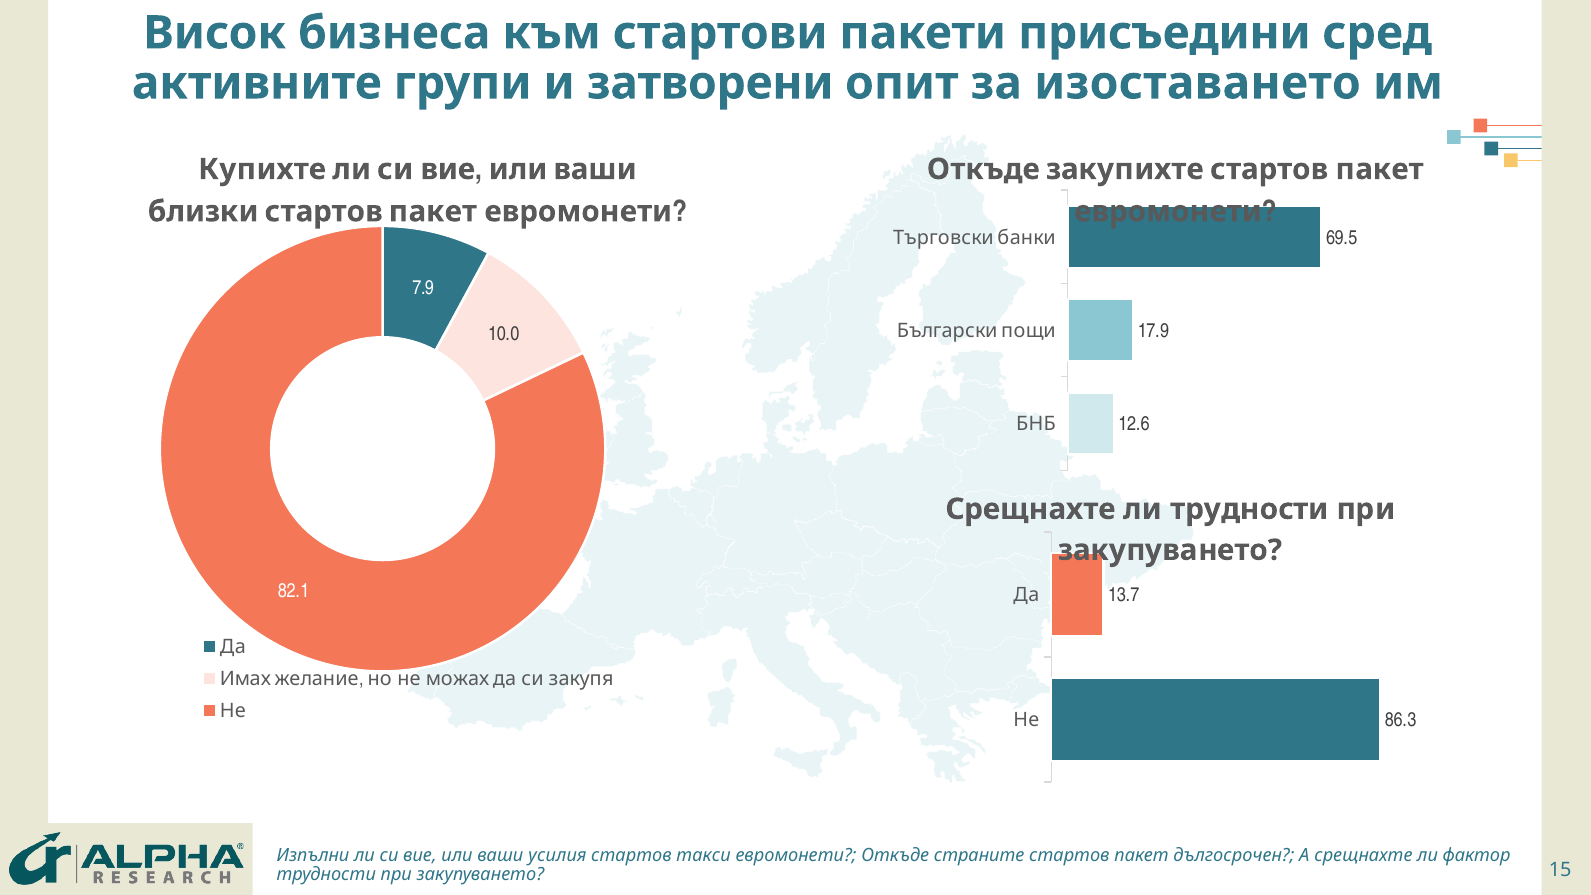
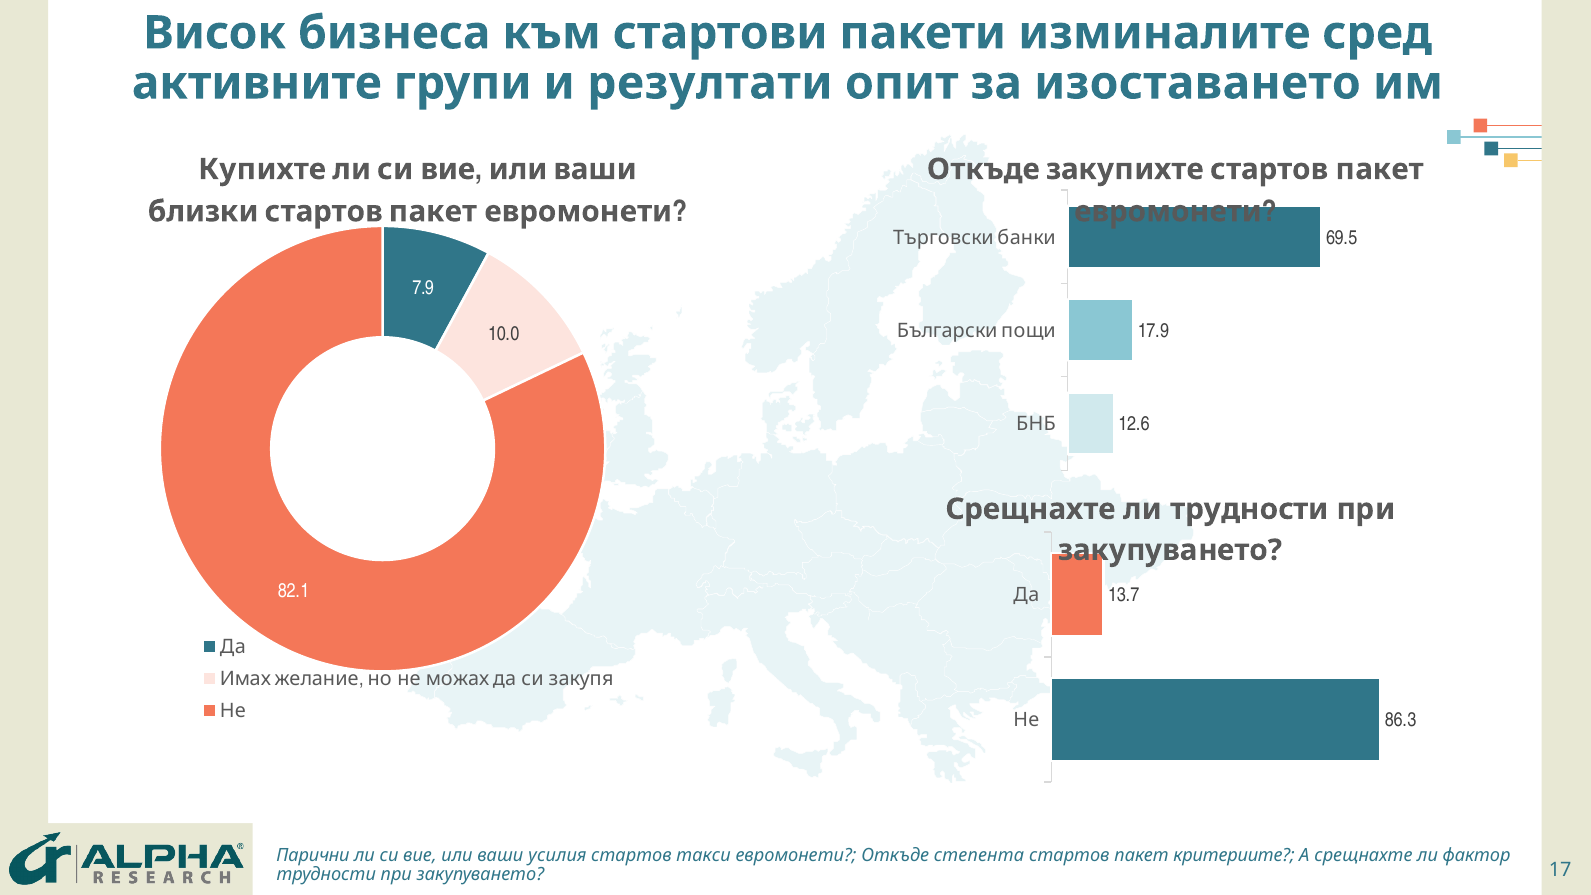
присъедини: присъедини -> изминалите
затворени: затворени -> резултати
Изпълни: Изпълни -> Парични
страните: страните -> степента
дългосрочен: дългосрочен -> критериите
15: 15 -> 17
